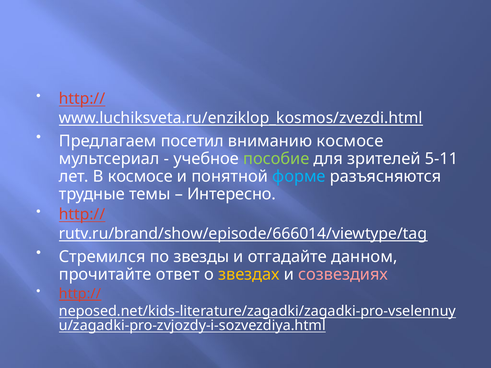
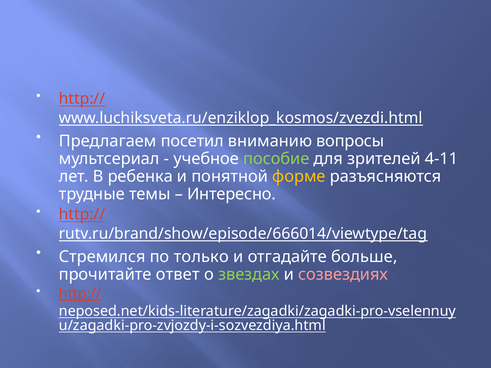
вниманию космосе: космосе -> вопросы
5-11: 5-11 -> 4-11
В космосе: космосе -> ребенка
форме colour: light blue -> yellow
звезды: звезды -> только
данном: данном -> больше
звездах colour: yellow -> light green
